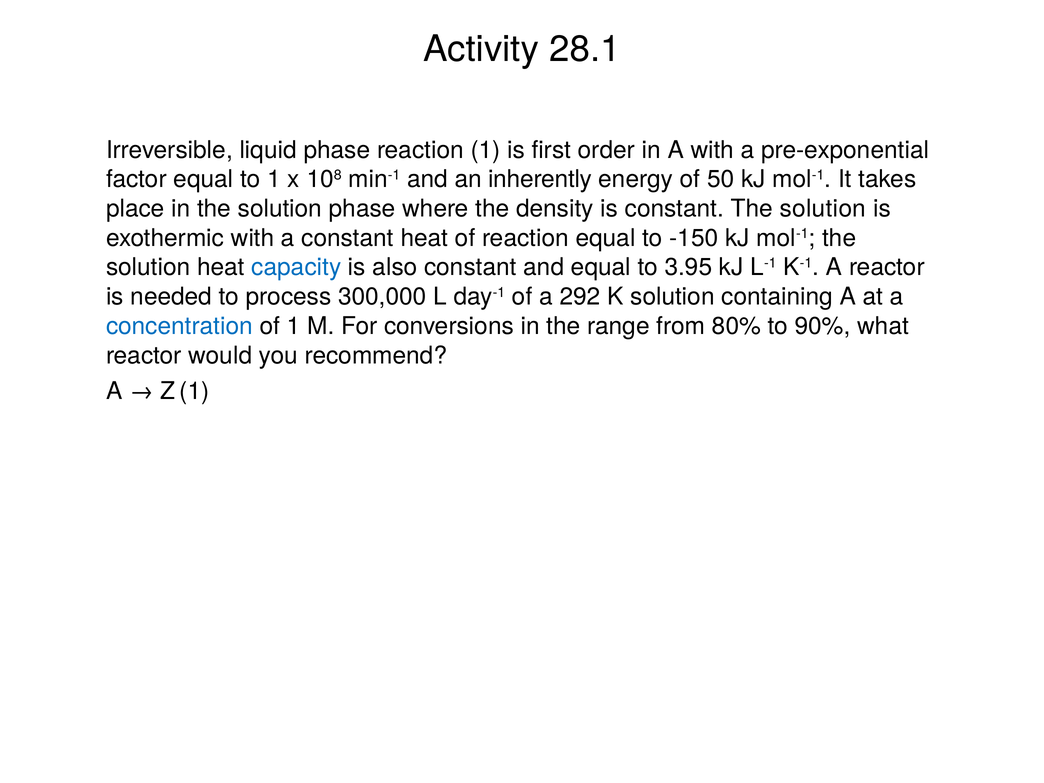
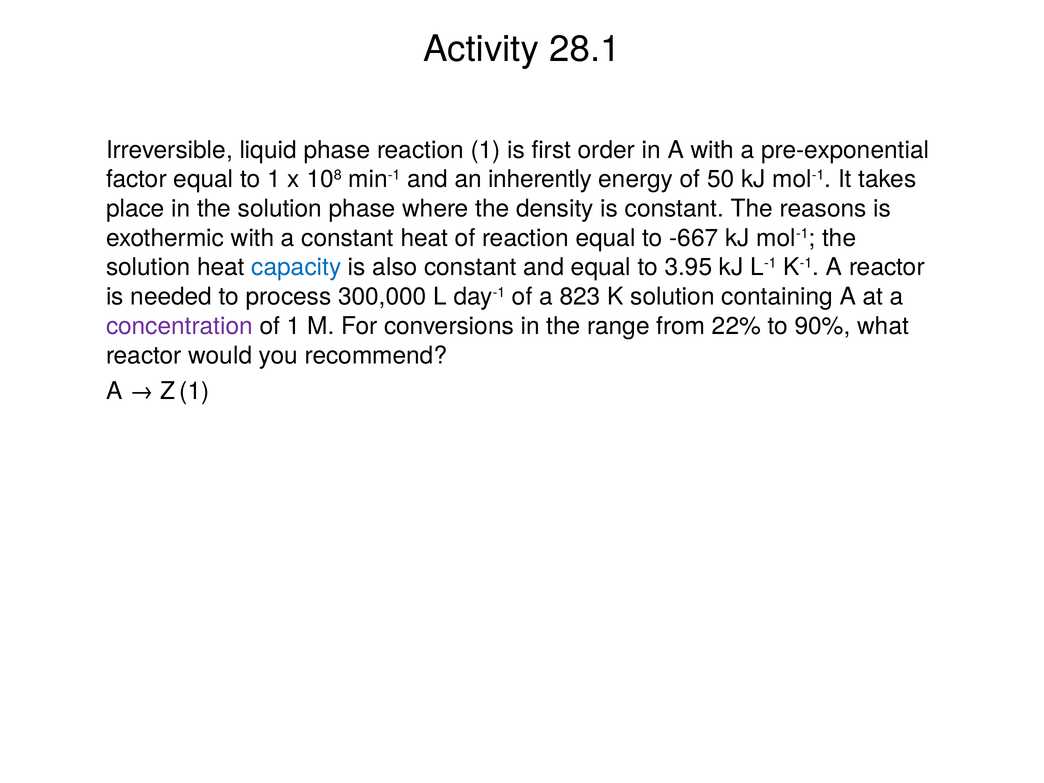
constant The solution: solution -> reasons
-150: -150 -> -667
292: 292 -> 823
concentration colour: blue -> purple
80%: 80% -> 22%
